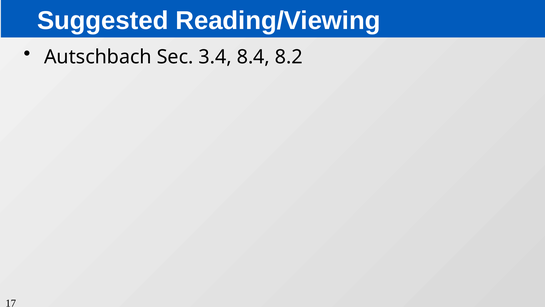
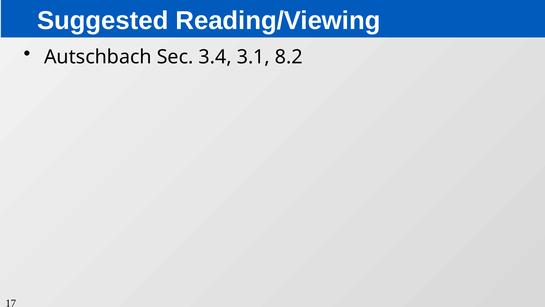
8.4: 8.4 -> 3.1
